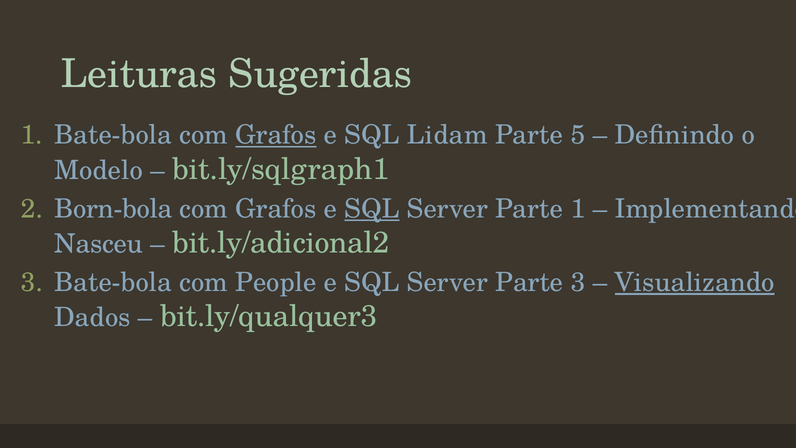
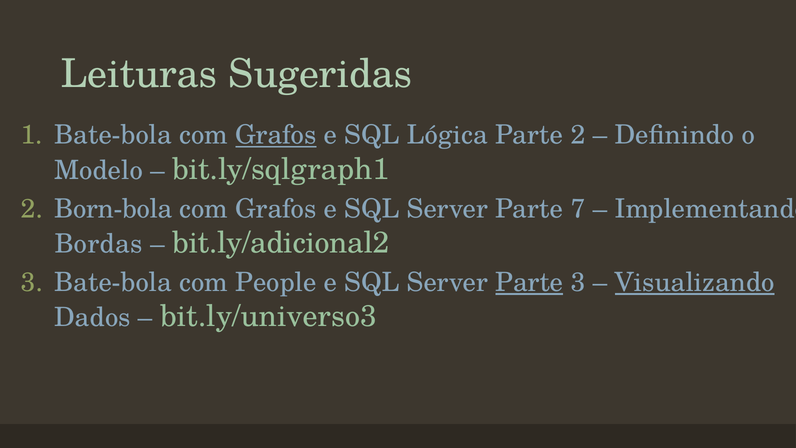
Lidam: Lidam -> Lógica
Parte 5: 5 -> 2
SQL at (372, 209) underline: present -> none
Parte 1: 1 -> 7
Nasceu: Nasceu -> Bordas
Parte at (529, 282) underline: none -> present
bit.ly/qualquer3: bit.ly/qualquer3 -> bit.ly/universo3
